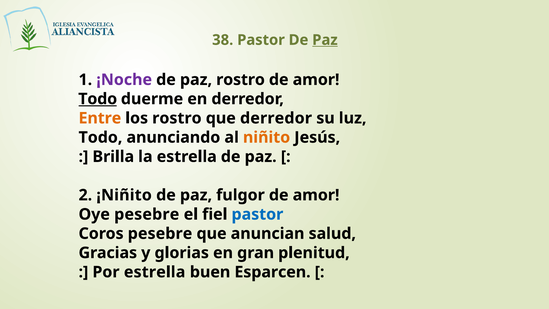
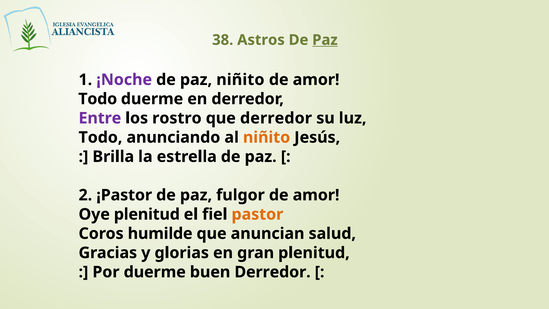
38 Pastor: Pastor -> Astros
paz rostro: rostro -> niñito
Todo at (98, 99) underline: present -> none
Entre colour: orange -> purple
¡Niñito: ¡Niñito -> ¡Pastor
Oye pesebre: pesebre -> plenitud
pastor at (257, 214) colour: blue -> orange
Coros pesebre: pesebre -> humilde
Por estrella: estrella -> duerme
buen Esparcen: Esparcen -> Derredor
